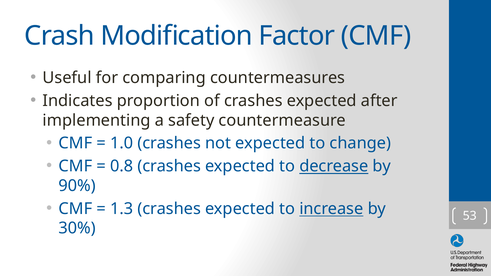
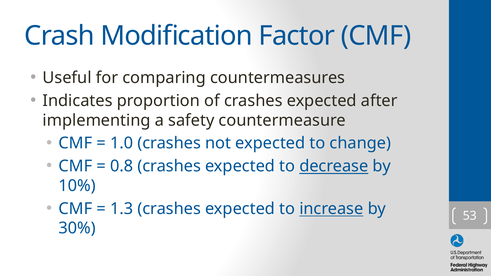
90%: 90% -> 10%
